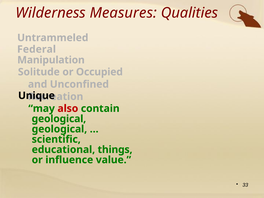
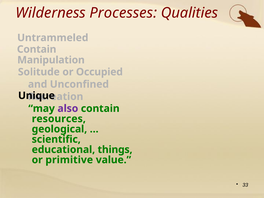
Measures: Measures -> Processes
Federal at (37, 49): Federal -> Contain
also colour: red -> purple
geological at (59, 119): geological -> resources
influence: influence -> primitive
